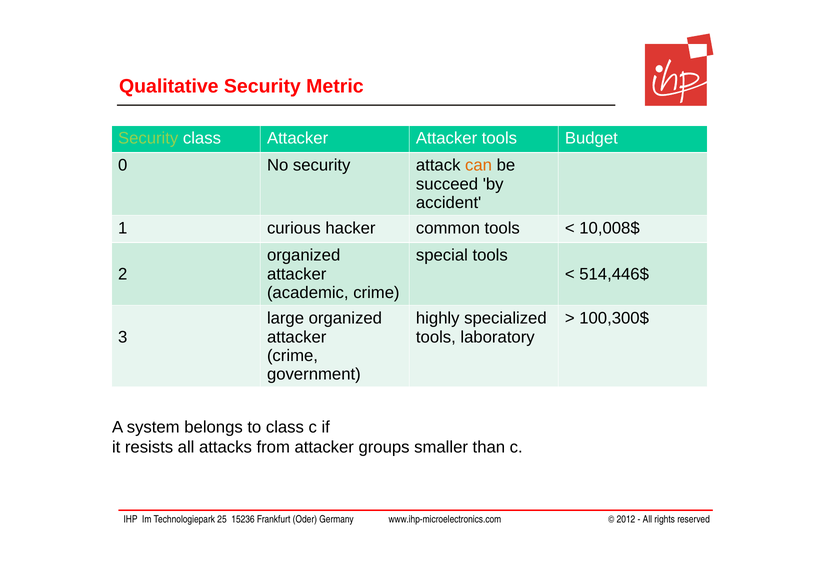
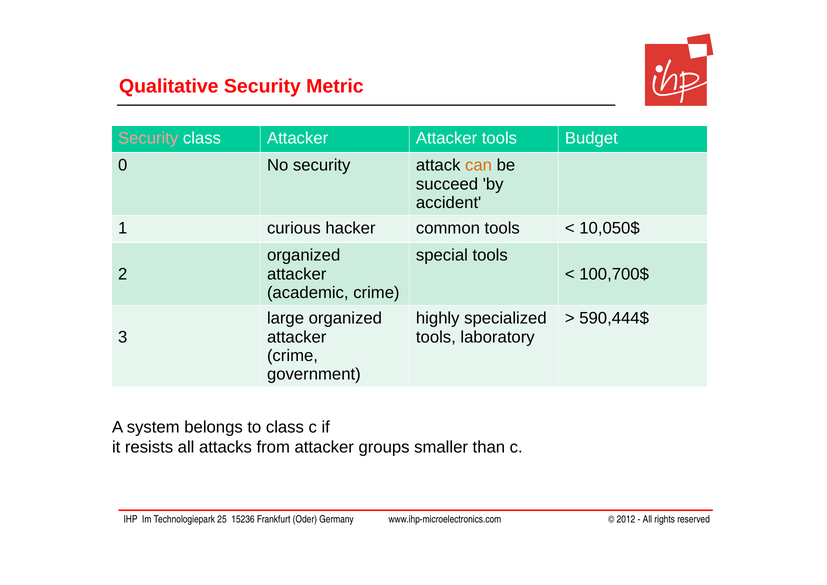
Security at (148, 138) colour: light green -> pink
10,008$: 10,008$ -> 10,050$
514,446$: 514,446$ -> 100,700$
100,300$: 100,300$ -> 590,444$
